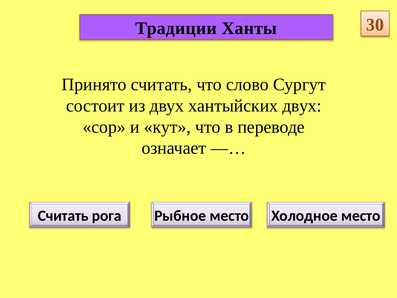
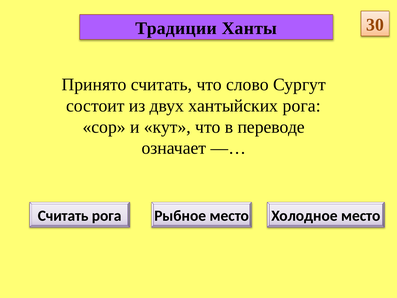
хантыйских двух: двух -> рога
